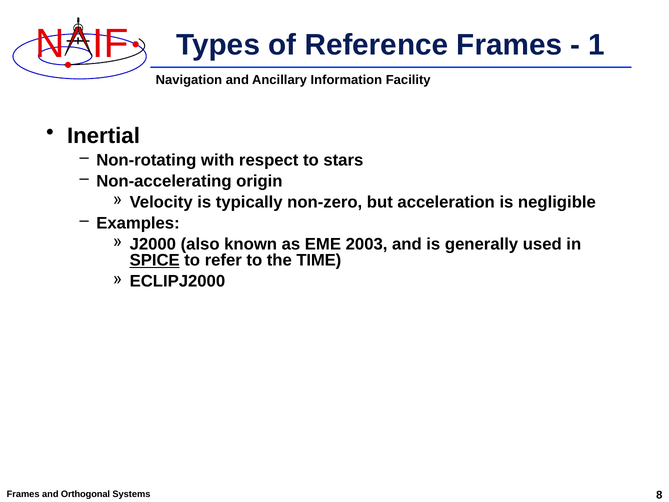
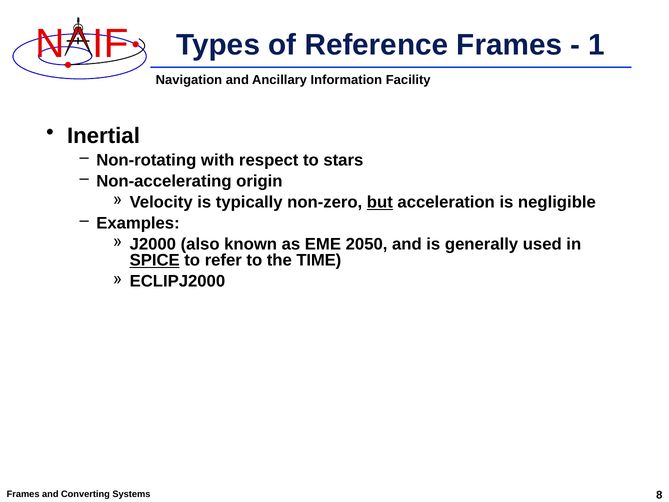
but underline: none -> present
2003: 2003 -> 2050
Orthogonal: Orthogonal -> Converting
